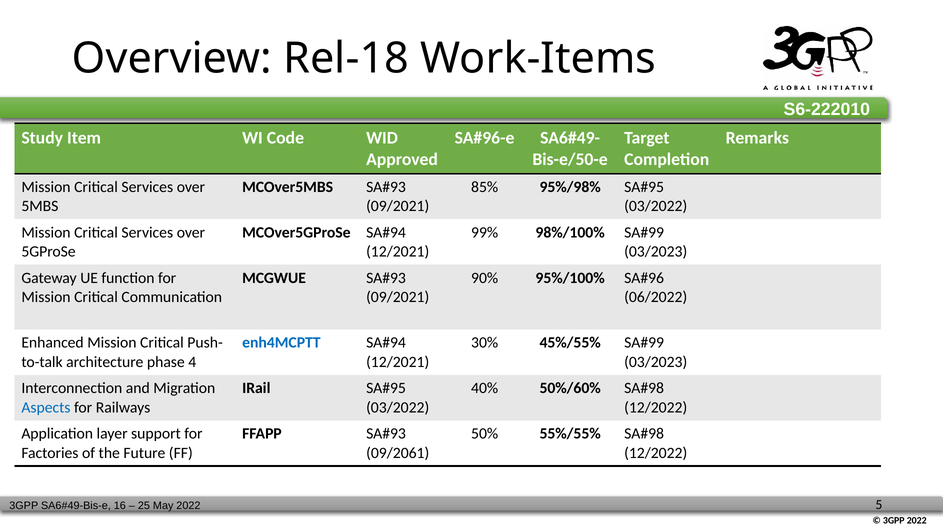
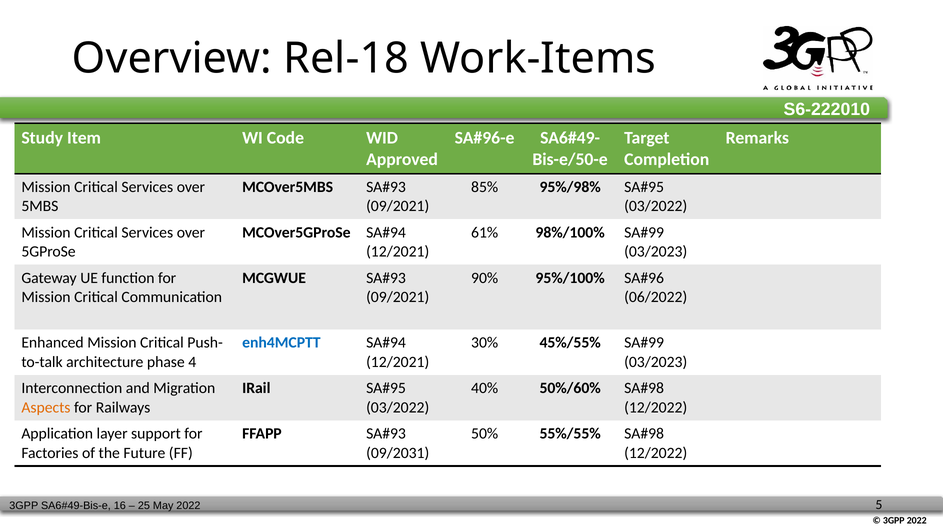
99%: 99% -> 61%
Aspects colour: blue -> orange
09/2061: 09/2061 -> 09/2031
